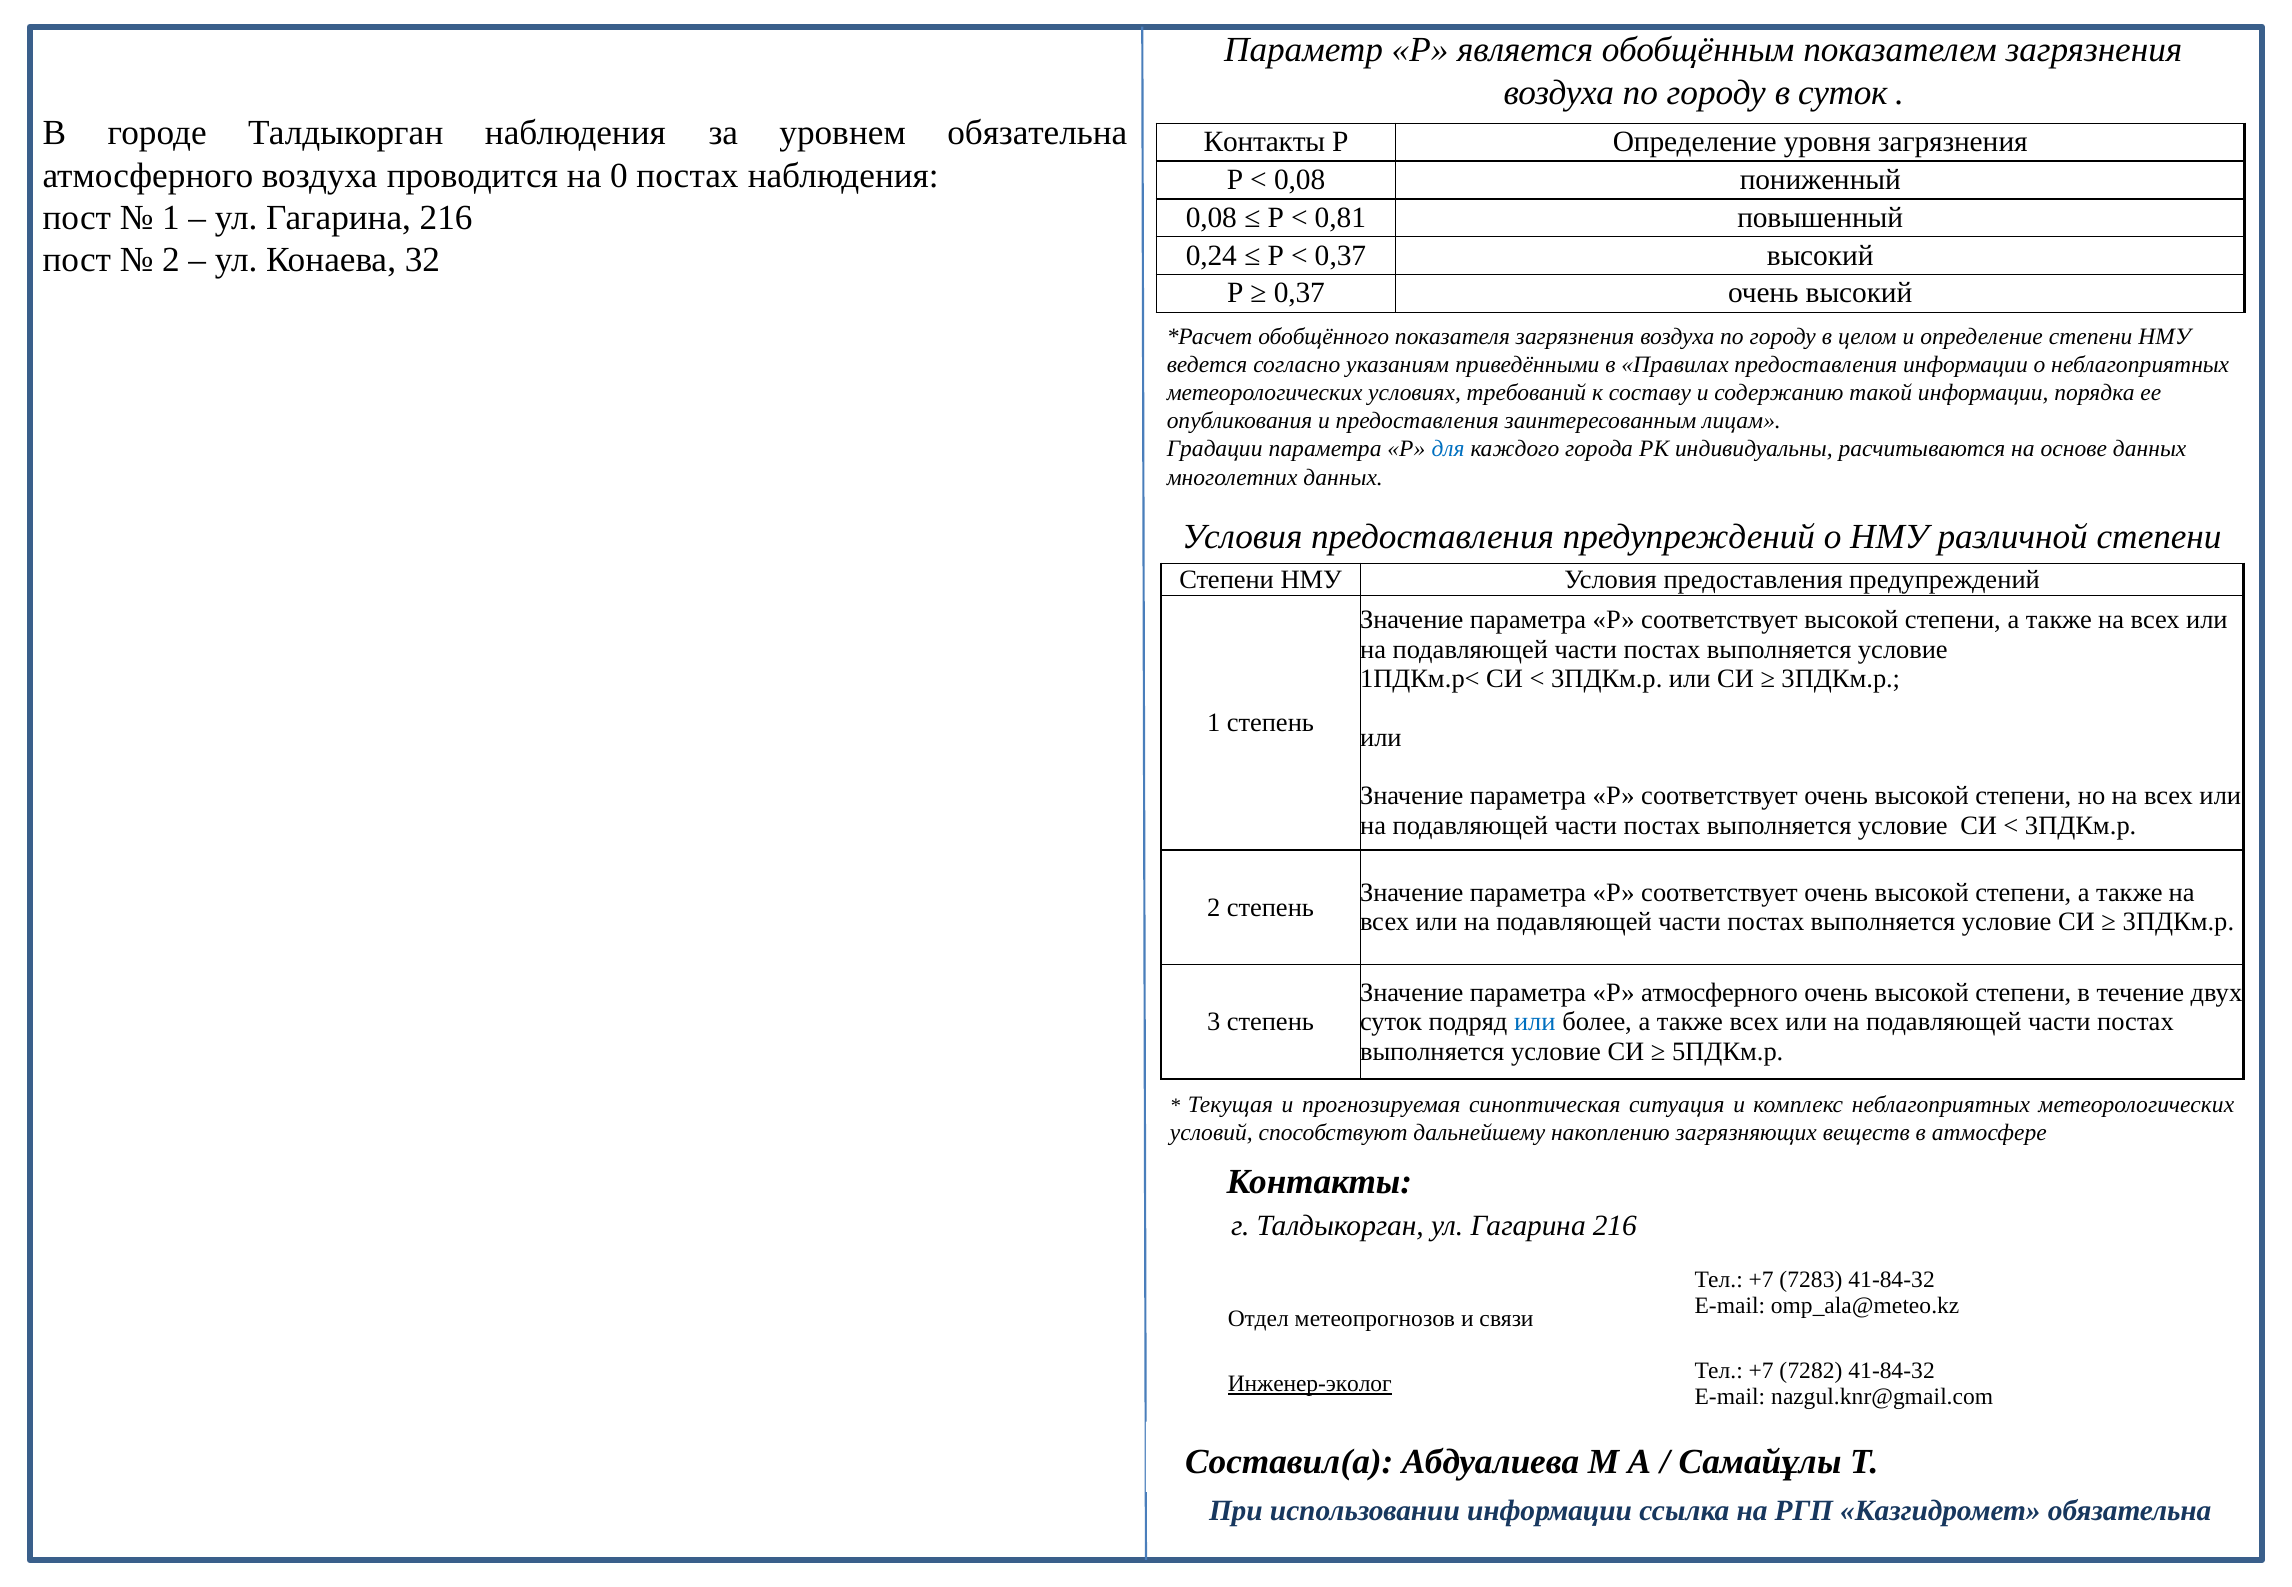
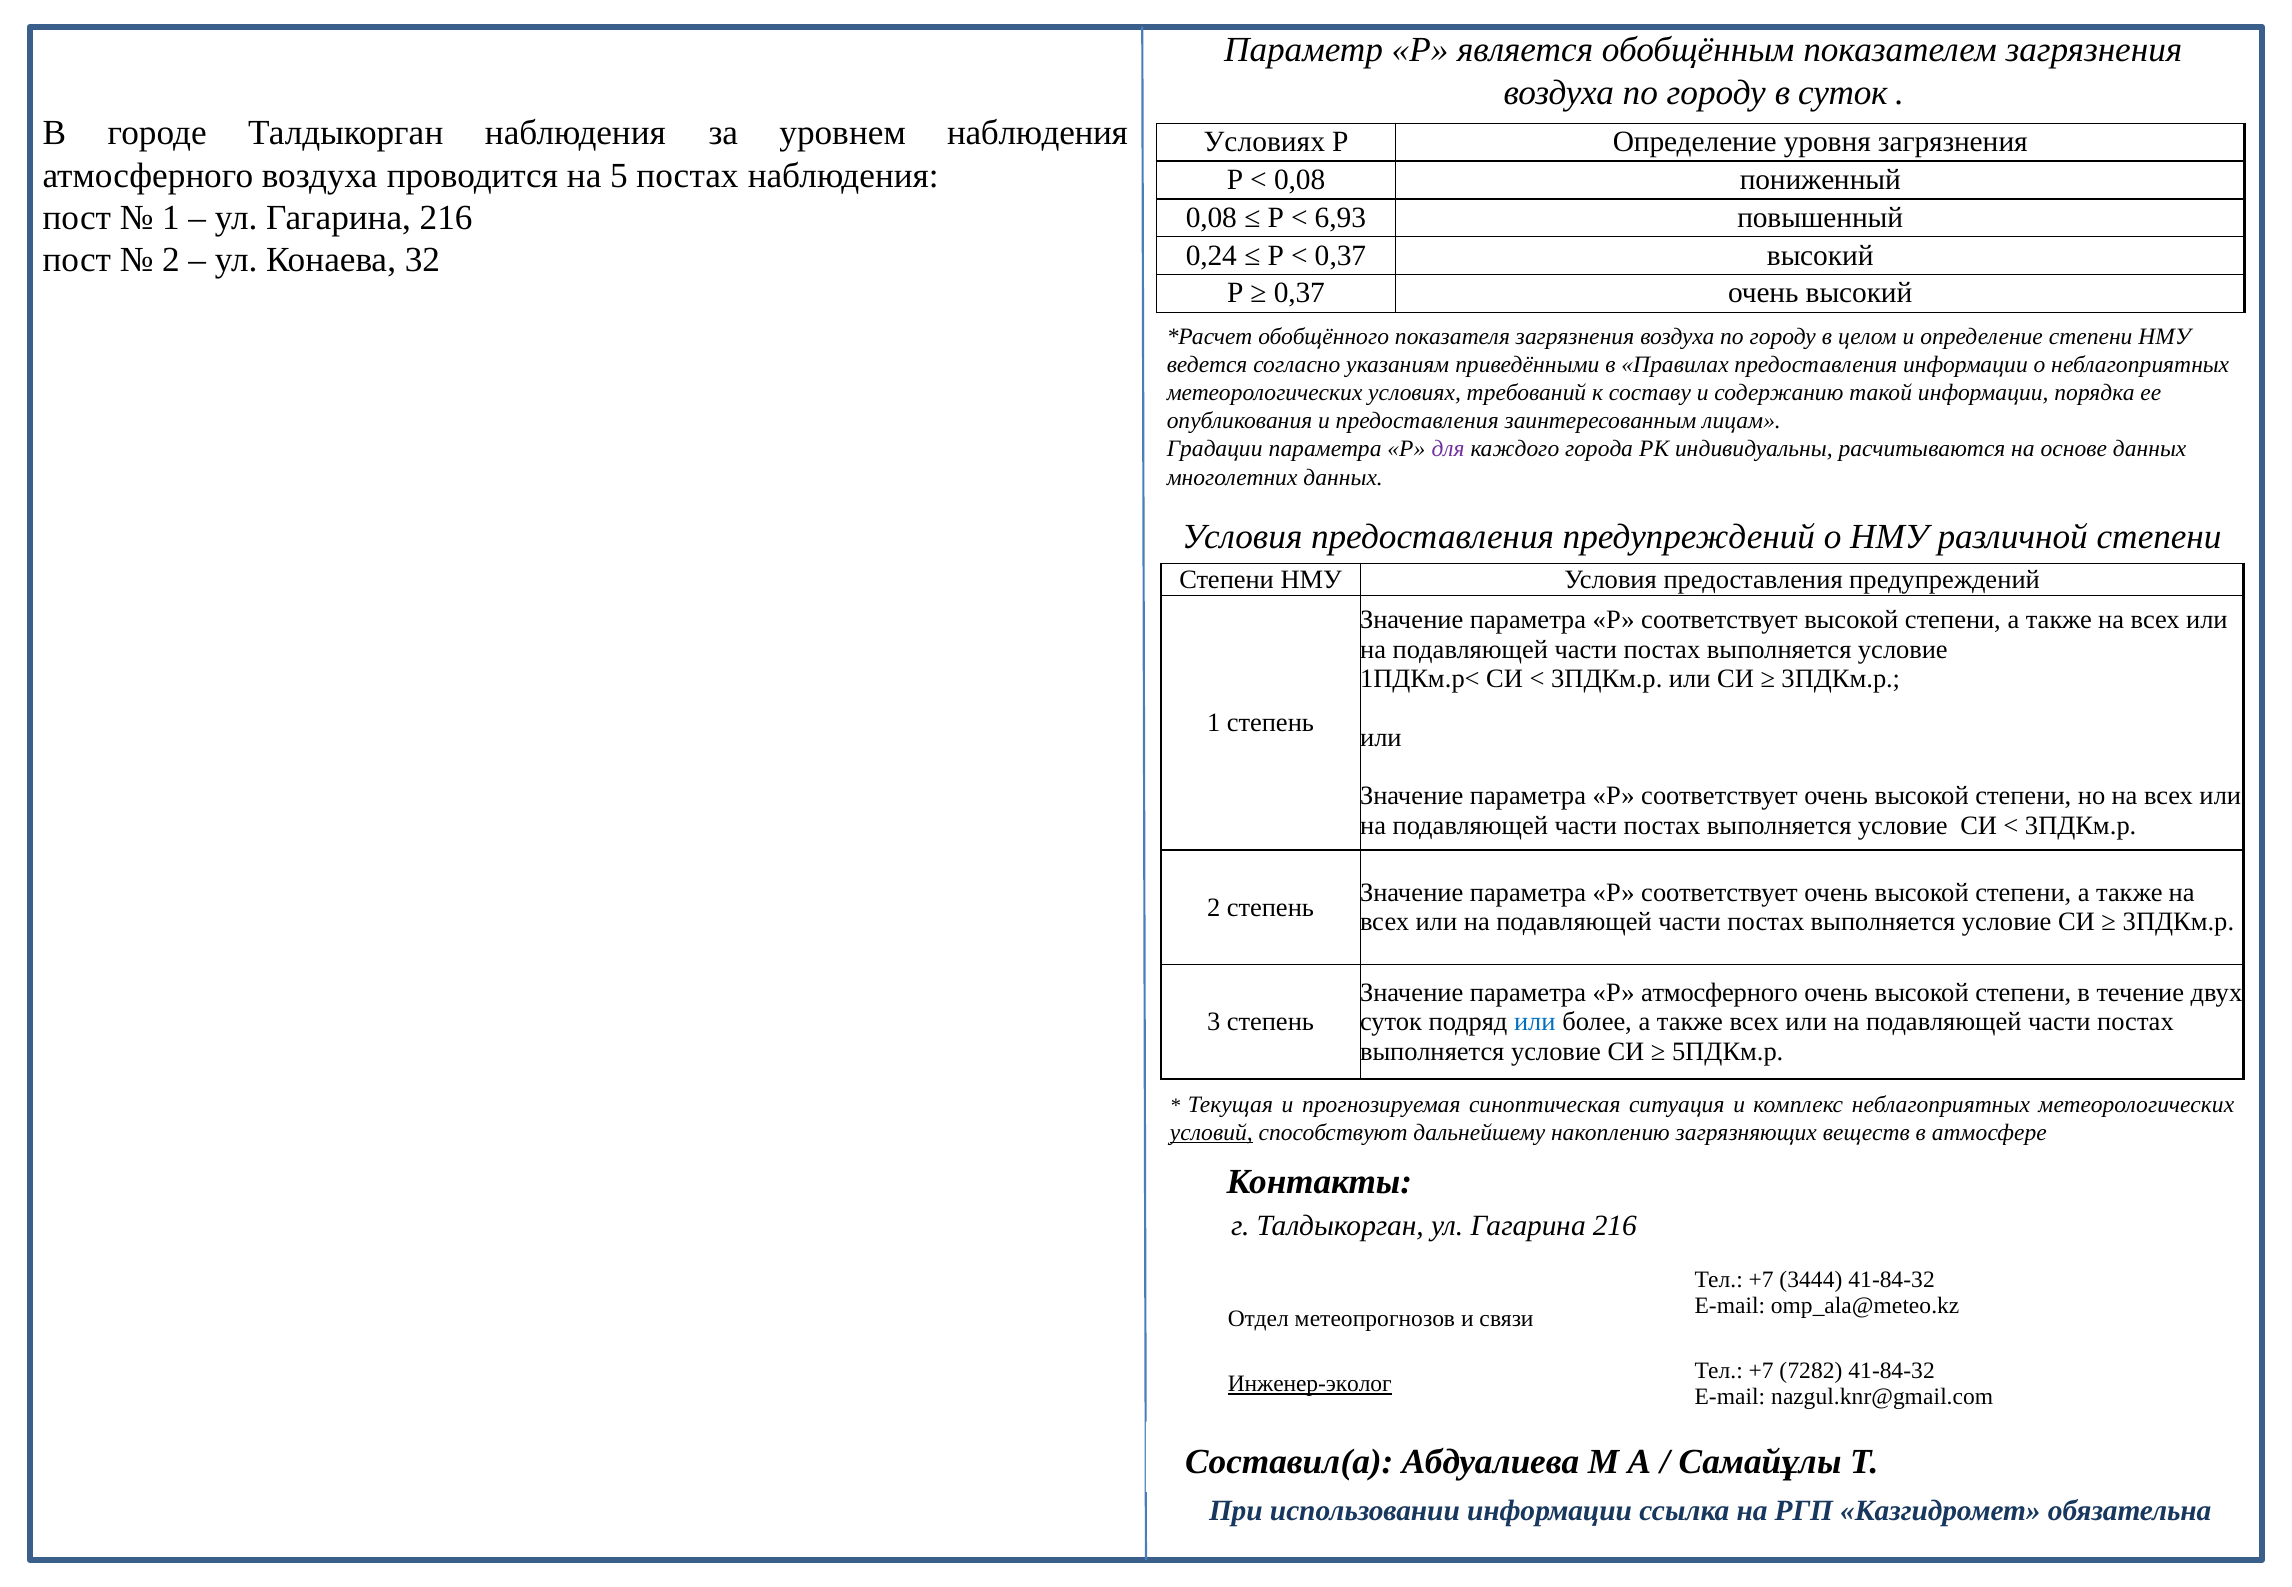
уровнем обязательна: обязательна -> наблюдения
Контакты at (1264, 142): Контакты -> Условиях
0: 0 -> 5
0,81: 0,81 -> 6,93
для colour: blue -> purple
условий underline: none -> present
7283: 7283 -> 3444
